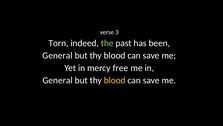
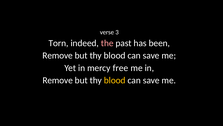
the colour: light green -> pink
General at (58, 55): General -> Remove
General at (58, 80): General -> Remove
